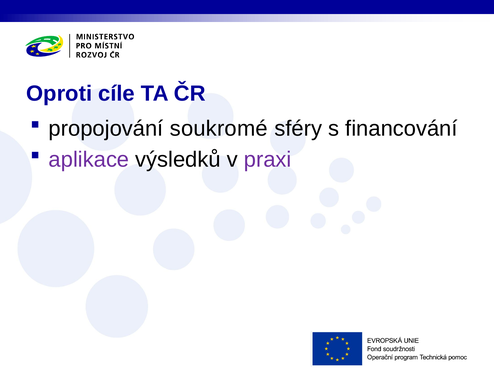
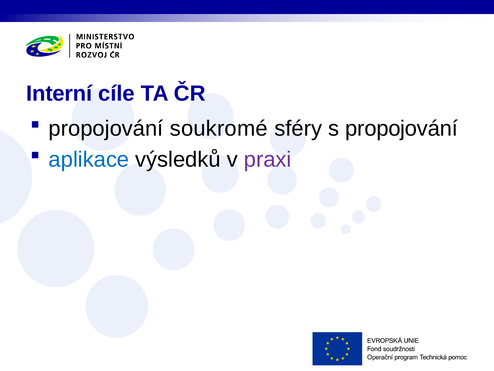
Oproti: Oproti -> Interní
s financování: financování -> propojování
aplikace colour: purple -> blue
